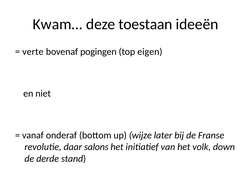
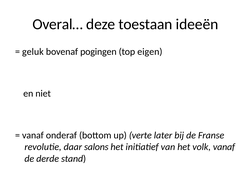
Kwam…: Kwam… -> Overal…
verte: verte -> geluk
wijze: wijze -> verte
volk down: down -> vanaf
